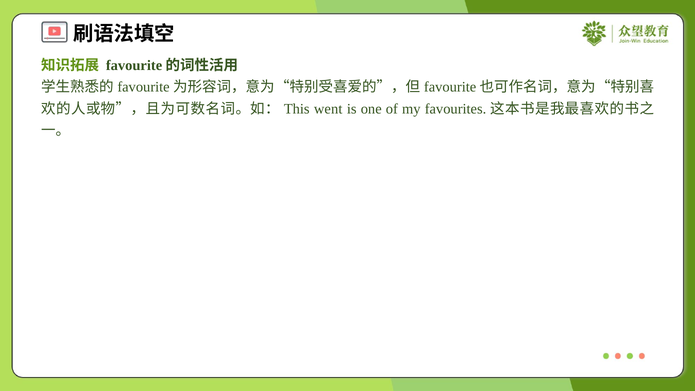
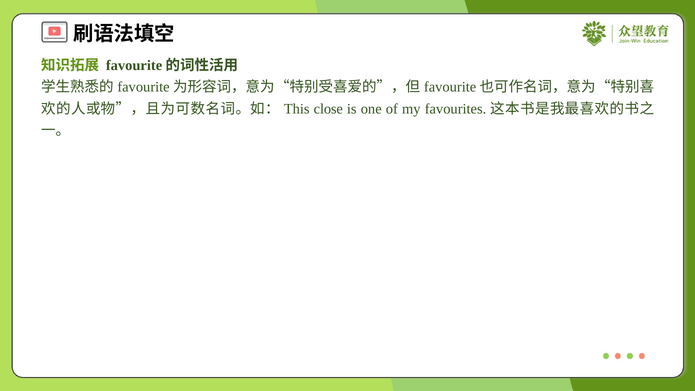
went: went -> close
